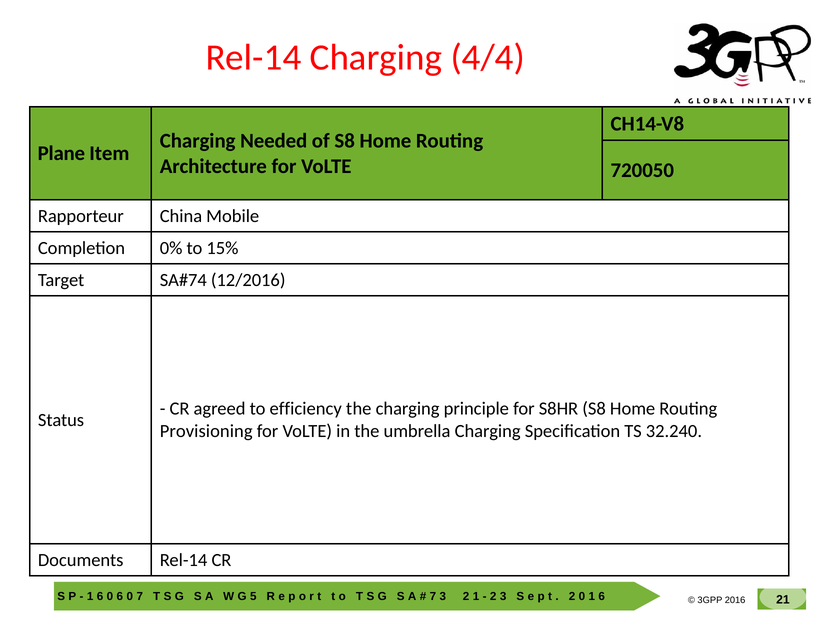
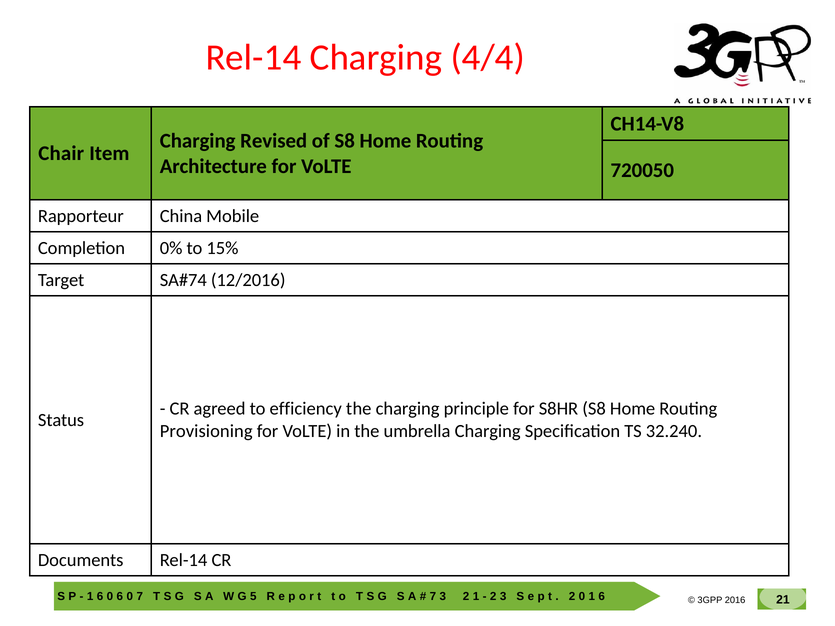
Needed: Needed -> Revised
Plane: Plane -> Chair
